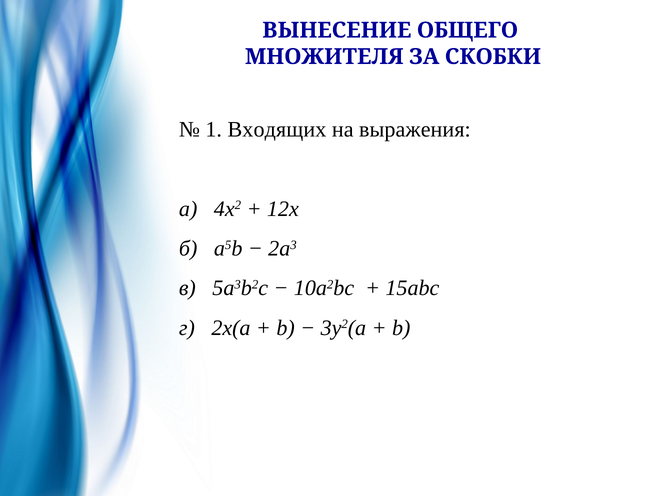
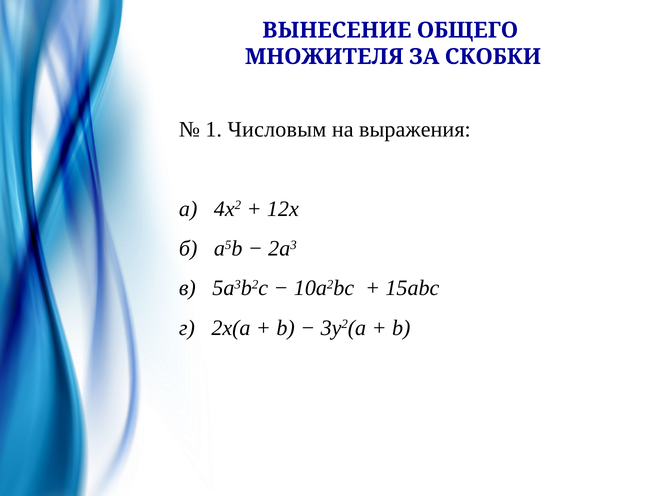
Входящих: Входящих -> Числовым
